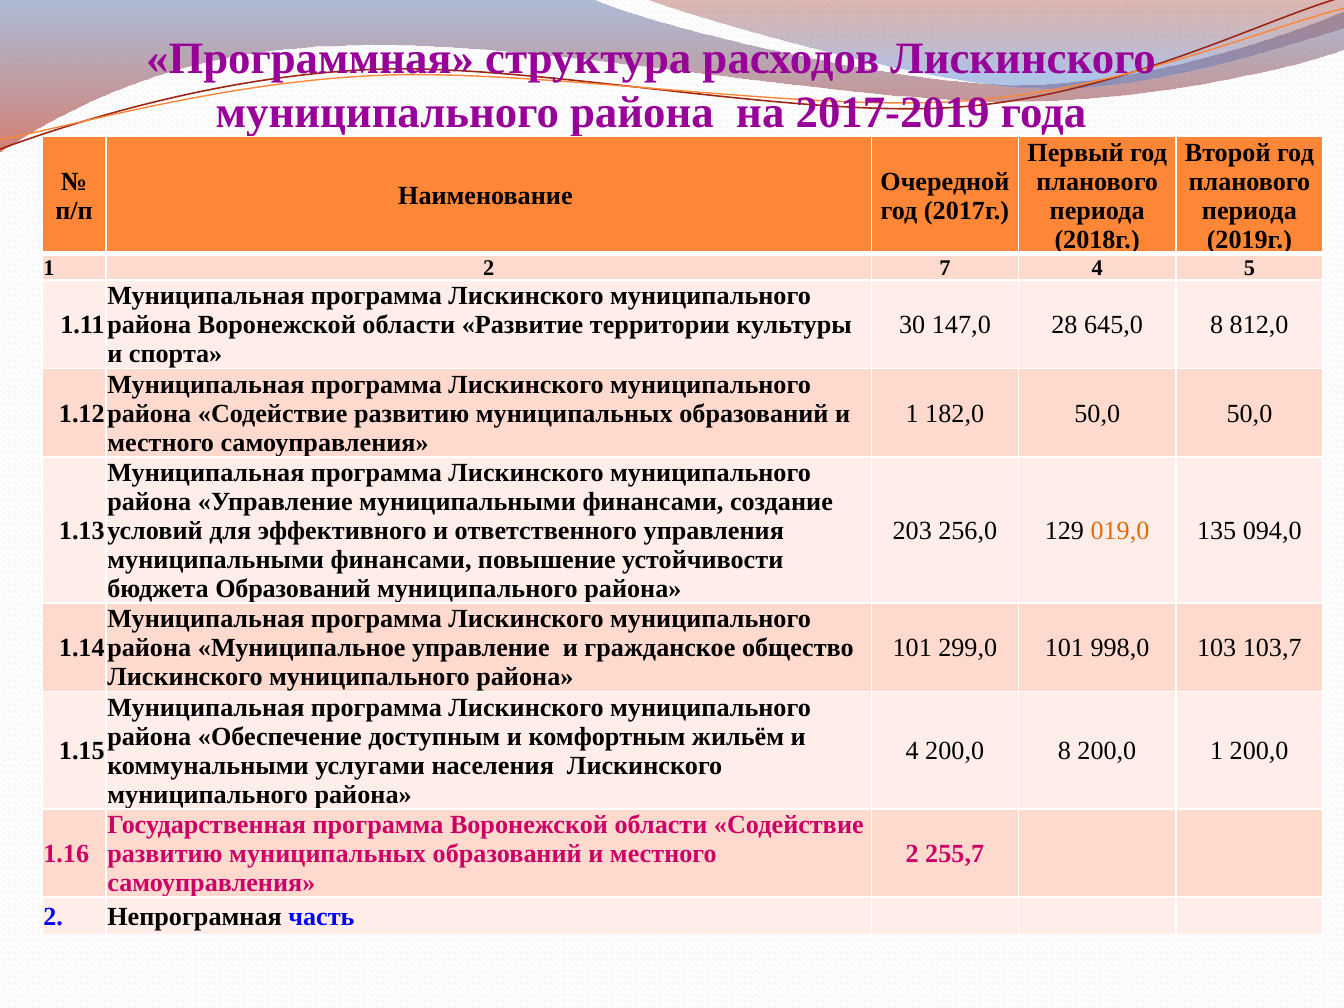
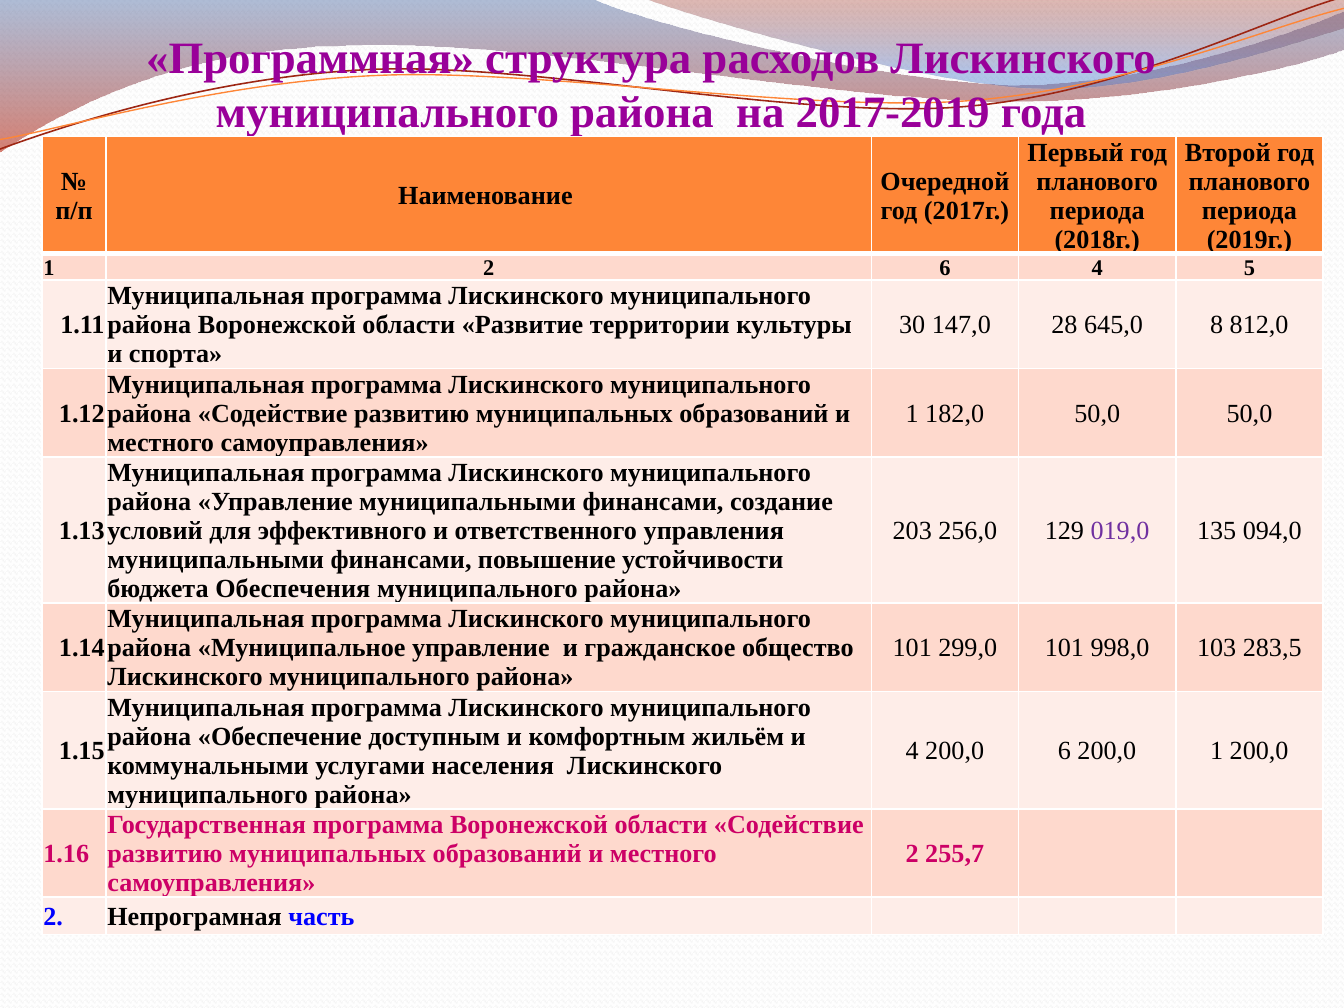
2 7: 7 -> 6
019,0 colour: orange -> purple
бюджета Образований: Образований -> Обеспечения
103,7: 103,7 -> 283,5
200,0 8: 8 -> 6
